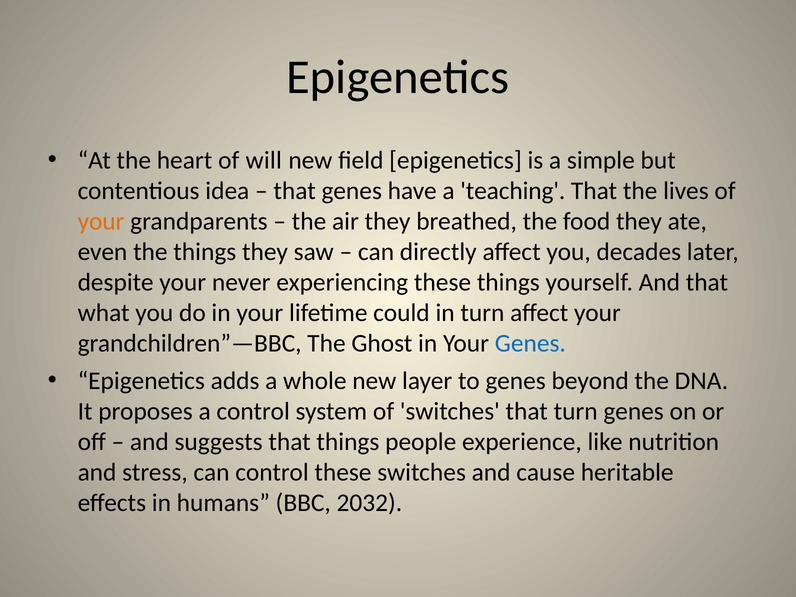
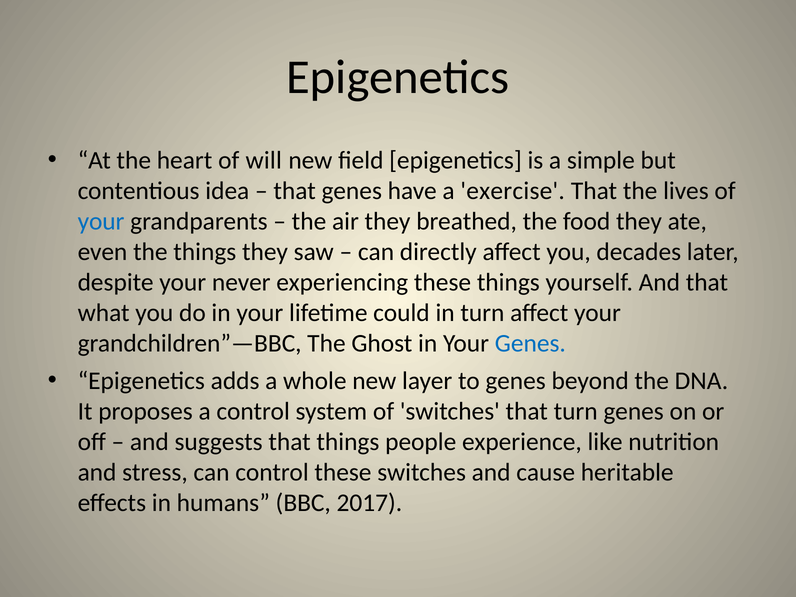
teaching: teaching -> exercise
your at (101, 221) colour: orange -> blue
2032: 2032 -> 2017
